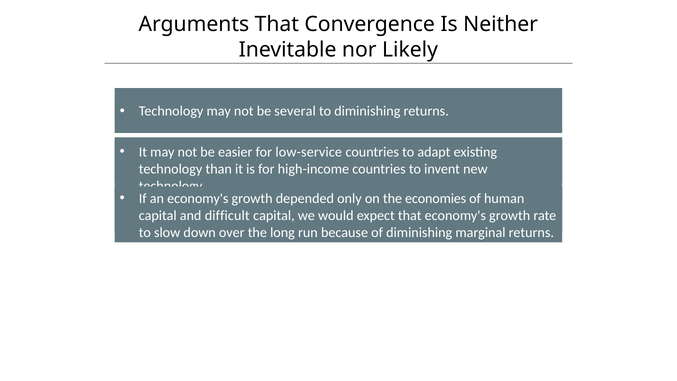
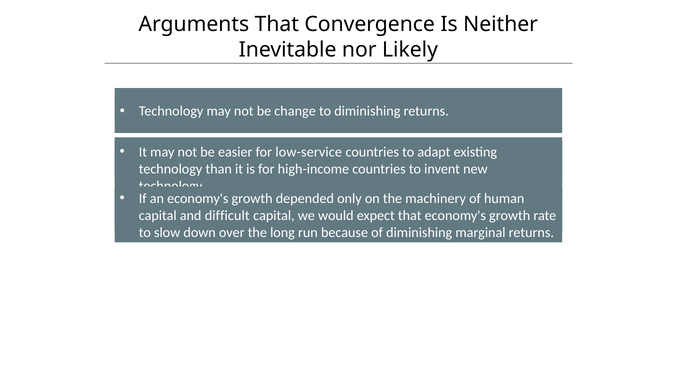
several: several -> change
economies: economies -> machinery
